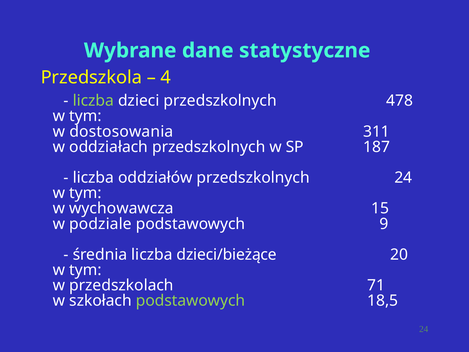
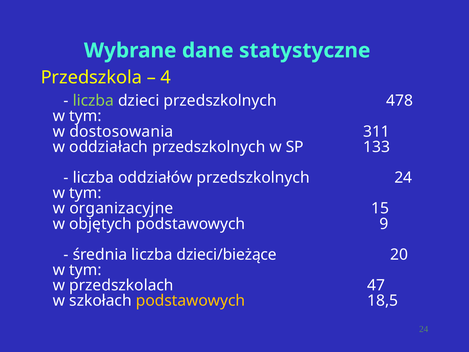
187: 187 -> 133
wychowawcza: wychowawcza -> organizacyjne
podziale: podziale -> objętych
71: 71 -> 47
podstawowych at (191, 301) colour: light green -> yellow
